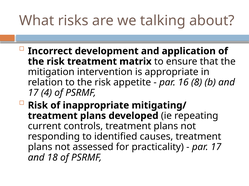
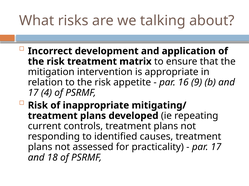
8: 8 -> 9
